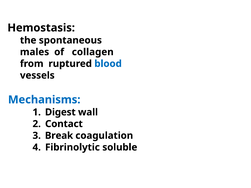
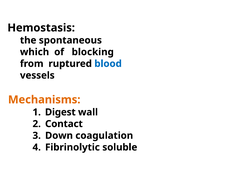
males: males -> which
collagen: collagen -> blocking
Mechanisms colour: blue -> orange
Break: Break -> Down
